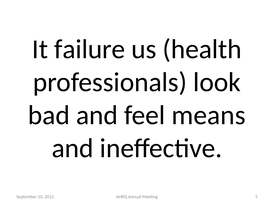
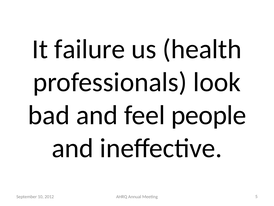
means: means -> people
